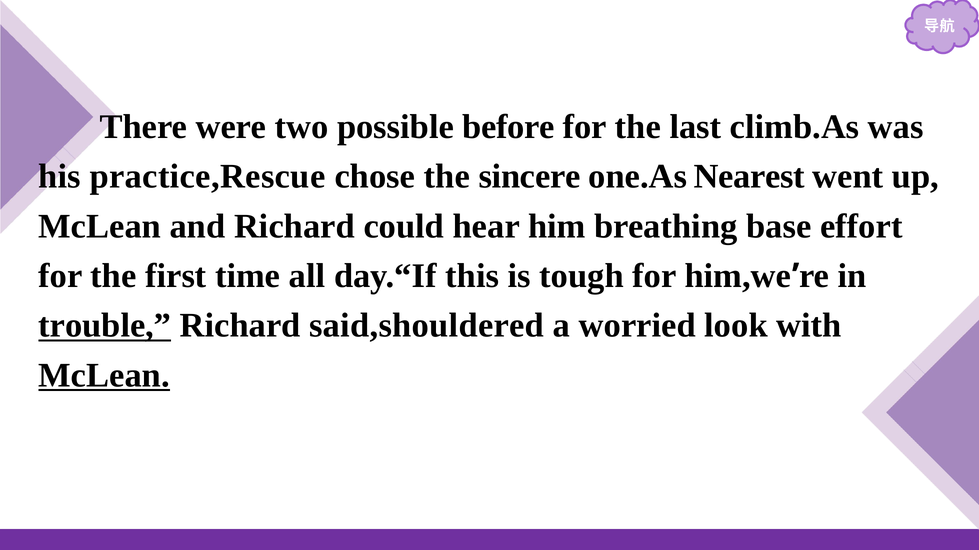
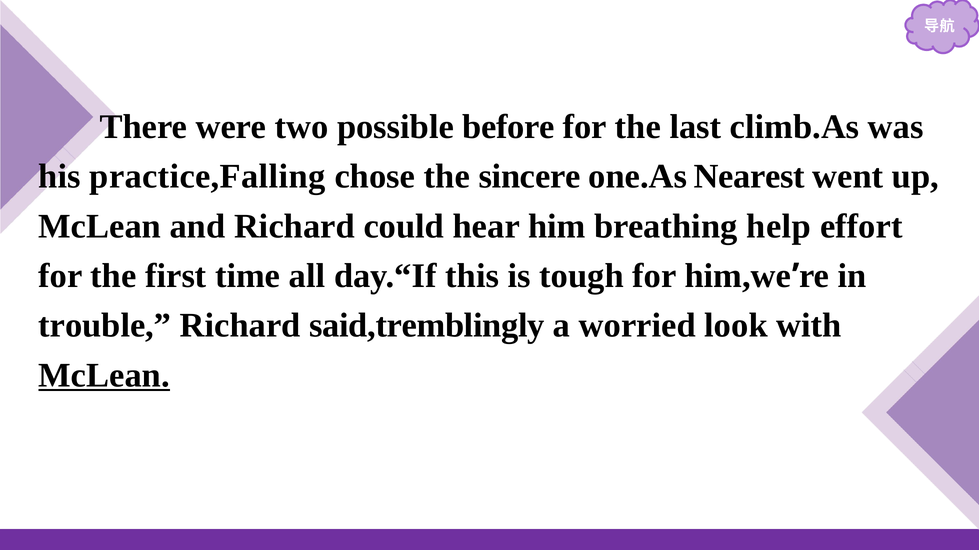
practice,Rescue: practice,Rescue -> practice,Falling
base: base -> help
trouble underline: present -> none
said,shouldered: said,shouldered -> said,tremblingly
